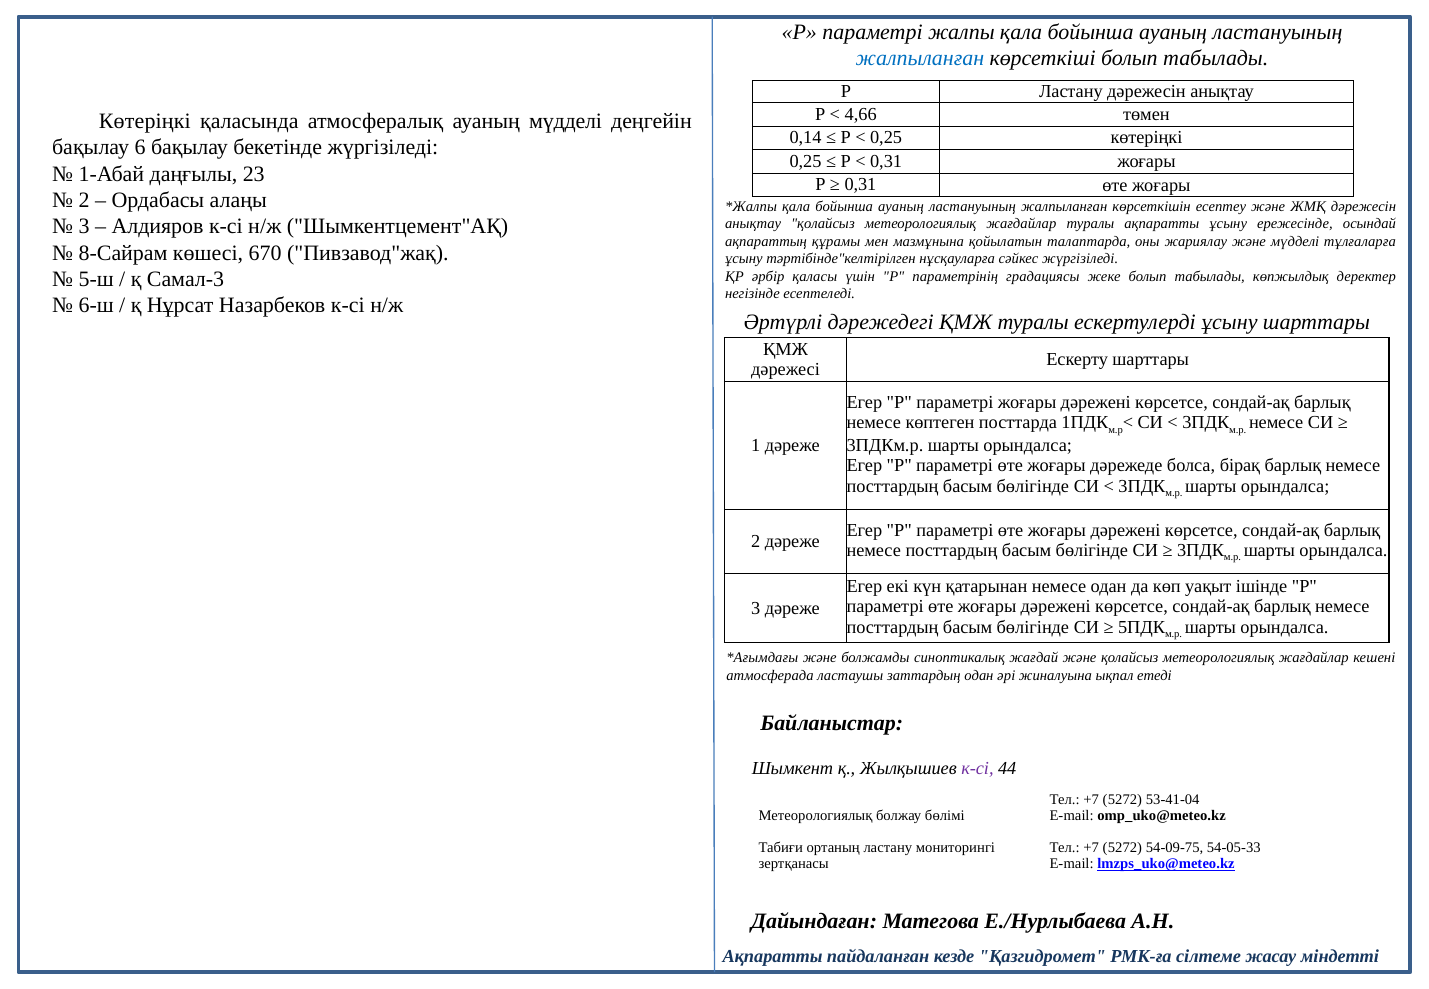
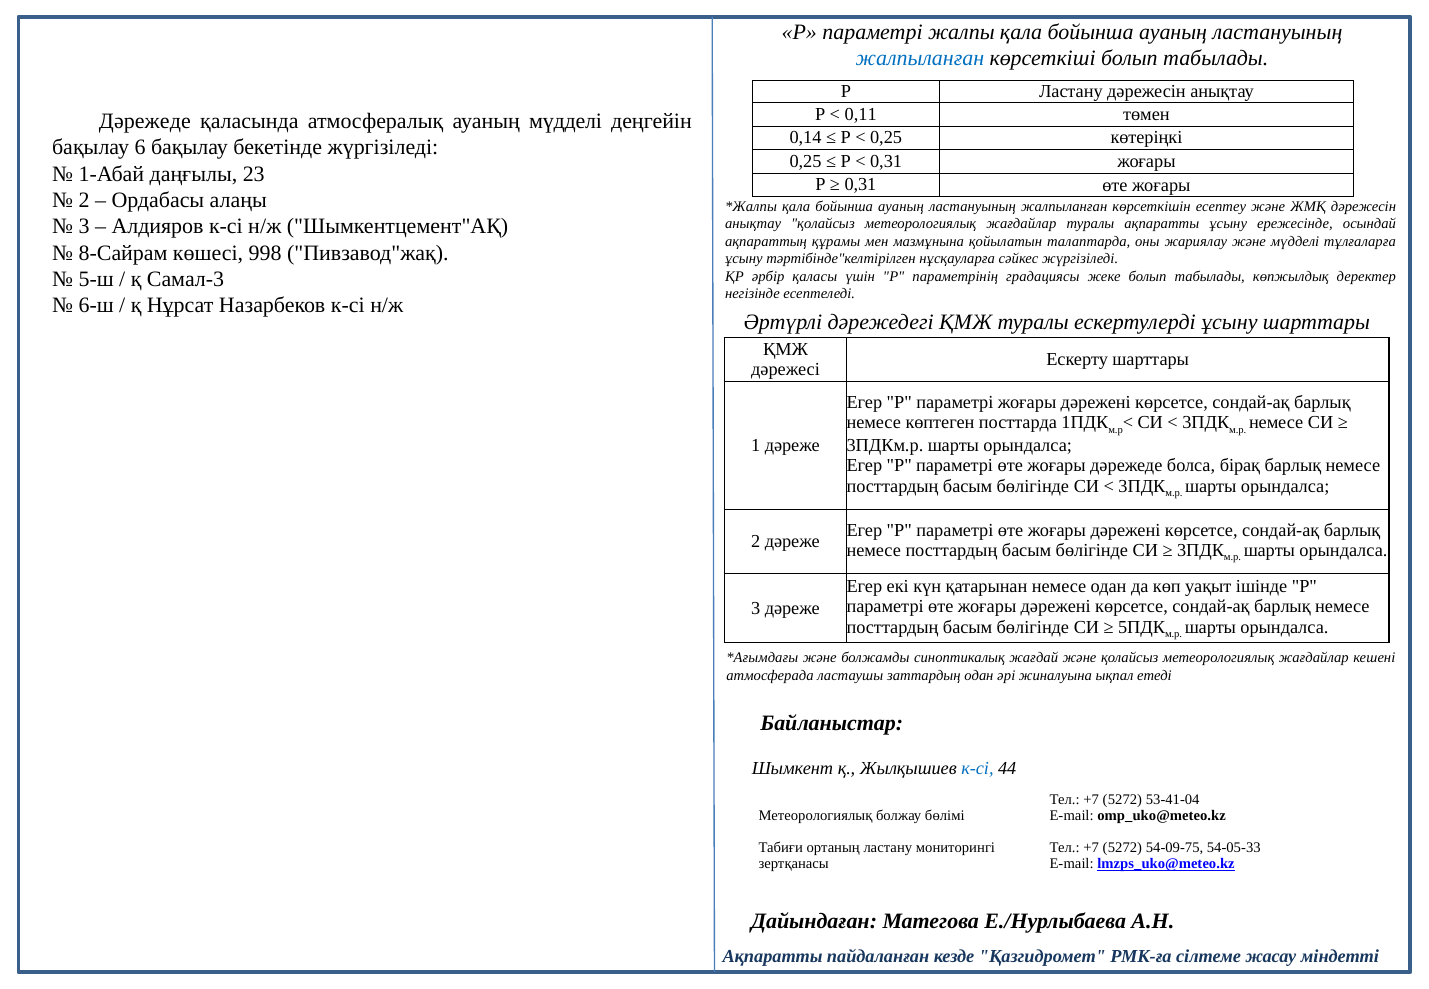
4,66: 4,66 -> 0,11
Көтеріңкі at (145, 121): Көтеріңкі -> Дәрежеде
670: 670 -> 998
к-сі at (977, 769) colour: purple -> blue
